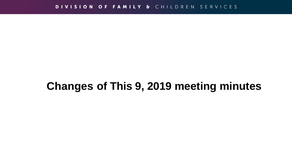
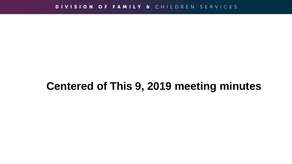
Changes: Changes -> Centered
